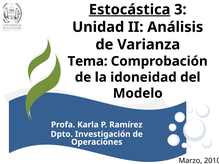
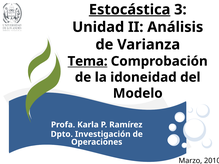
Tema underline: none -> present
